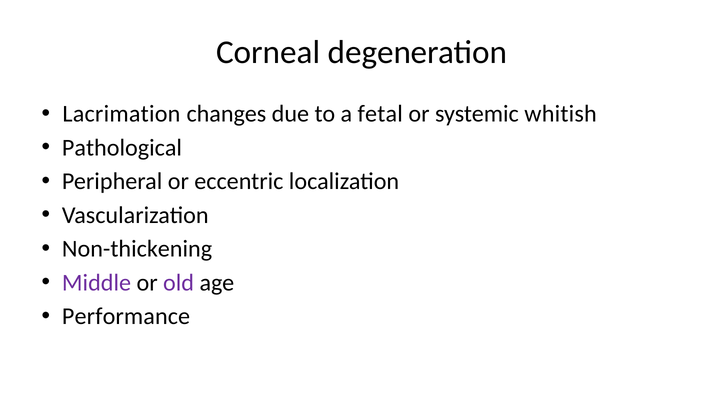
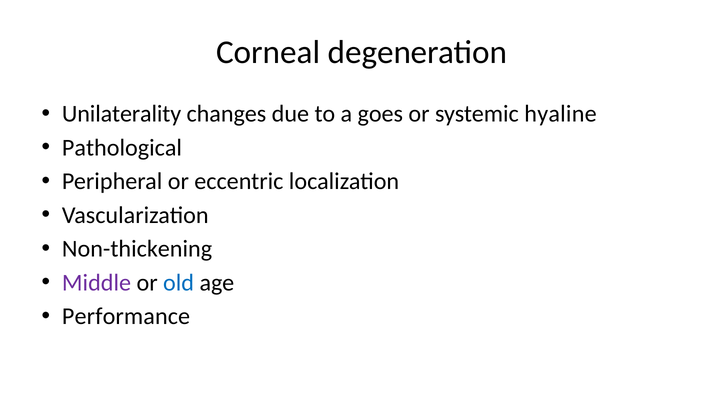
Lacrimation: Lacrimation -> Unilaterality
fetal: fetal -> goes
whitish: whitish -> hyaline
old colour: purple -> blue
